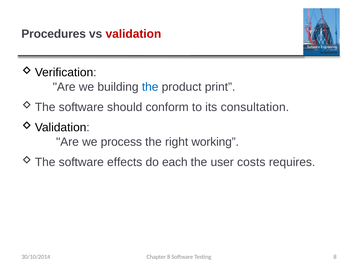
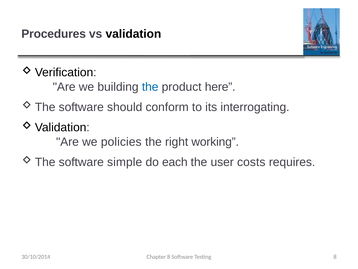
validation colour: red -> black
print: print -> here
consultation: consultation -> interrogating
process: process -> policies
effects: effects -> simple
